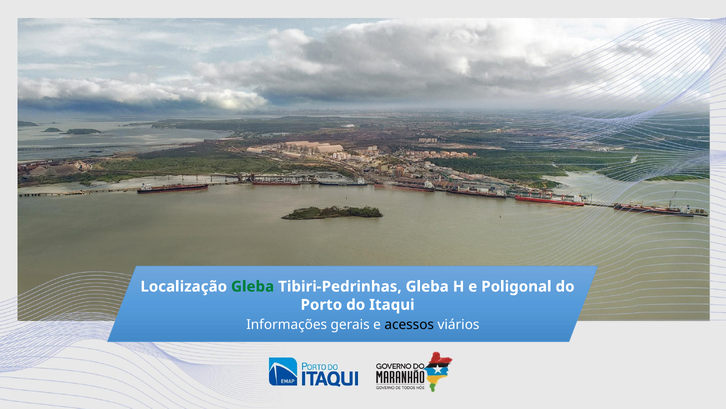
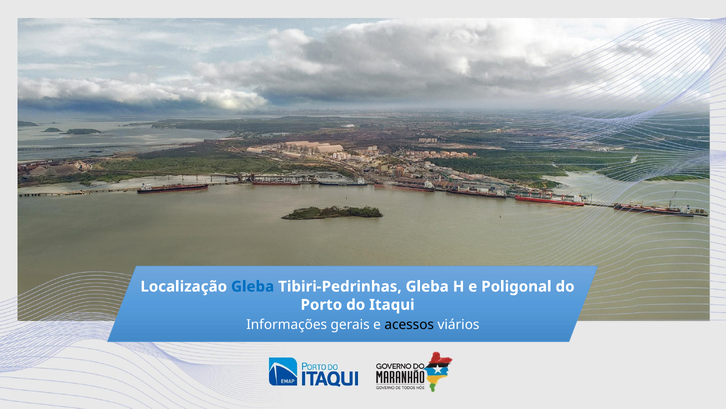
Gleba at (253, 286) colour: green -> blue
